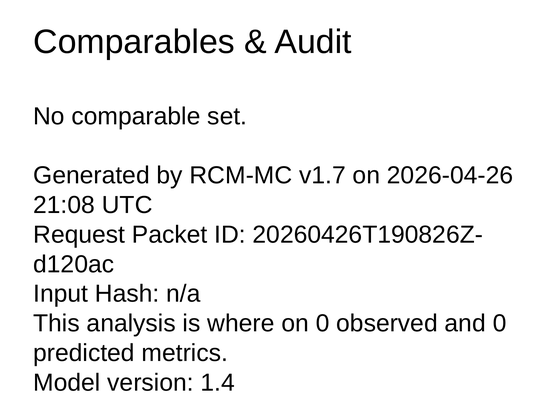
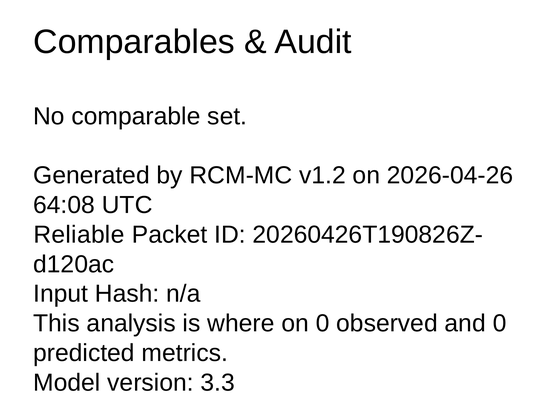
v1.7: v1.7 -> v1.2
21:08: 21:08 -> 64:08
Request: Request -> Reliable
1.4: 1.4 -> 3.3
